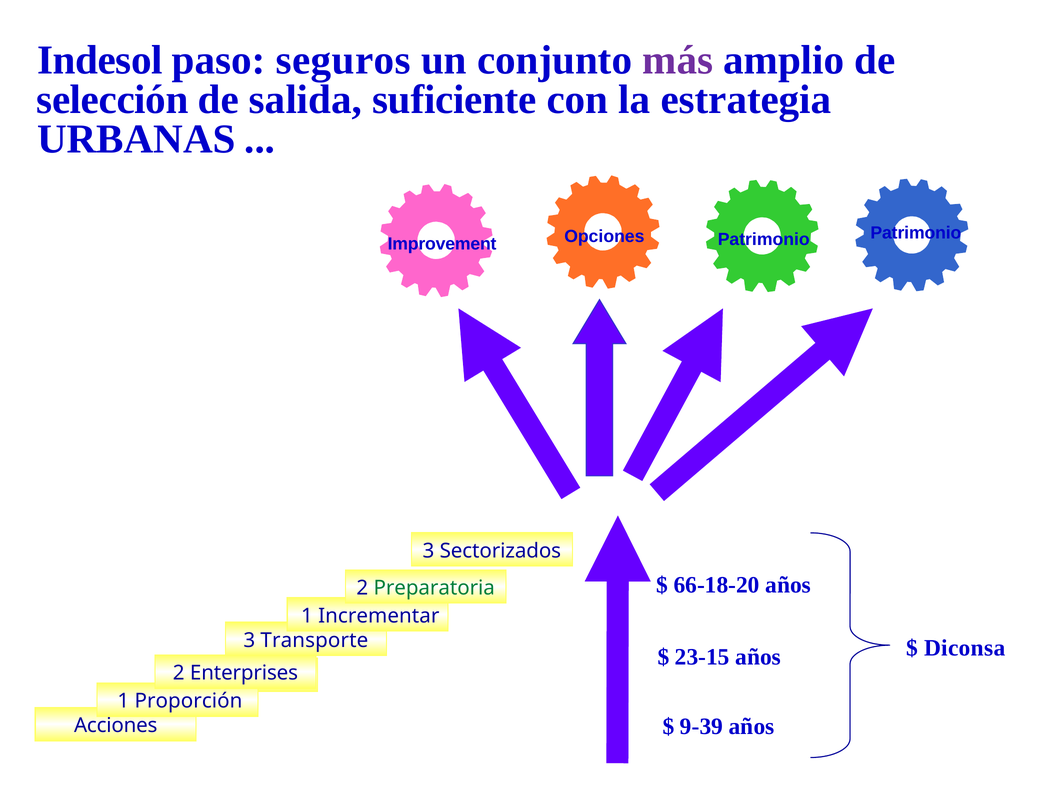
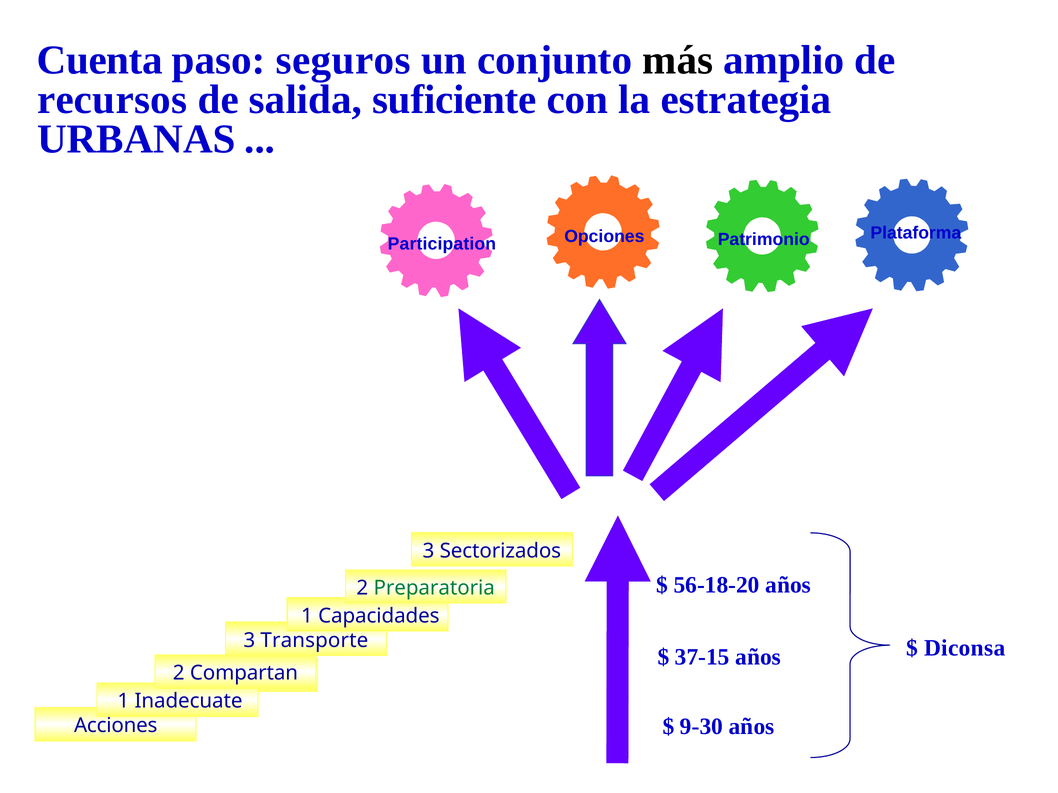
Indesol: Indesol -> Cuenta
más colour: purple -> black
selección: selección -> recursos
Improvement: Improvement -> Participation
Patrimonio Patrimonio: Patrimonio -> Plataforma
66-18-20: 66-18-20 -> 56-18-20
Incrementar: Incrementar -> Capacidades
23-15: 23-15 -> 37-15
Enterprises: Enterprises -> Compartan
Proporción: Proporción -> Inadecuate
9-39: 9-39 -> 9-30
